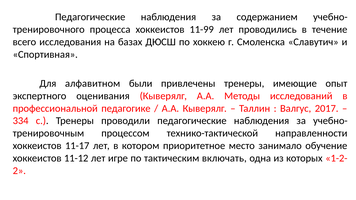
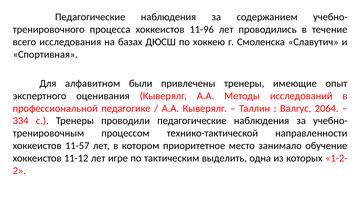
11-99: 11-99 -> 11-96
2017: 2017 -> 2064
11-17: 11-17 -> 11-57
включать: включать -> выделить
